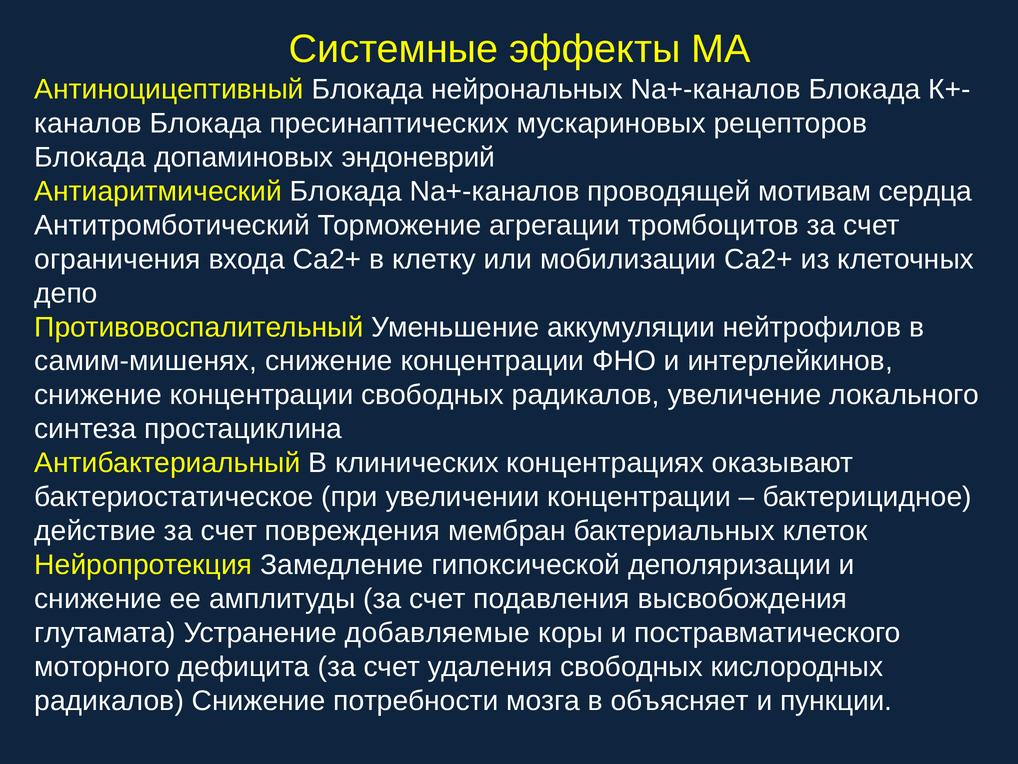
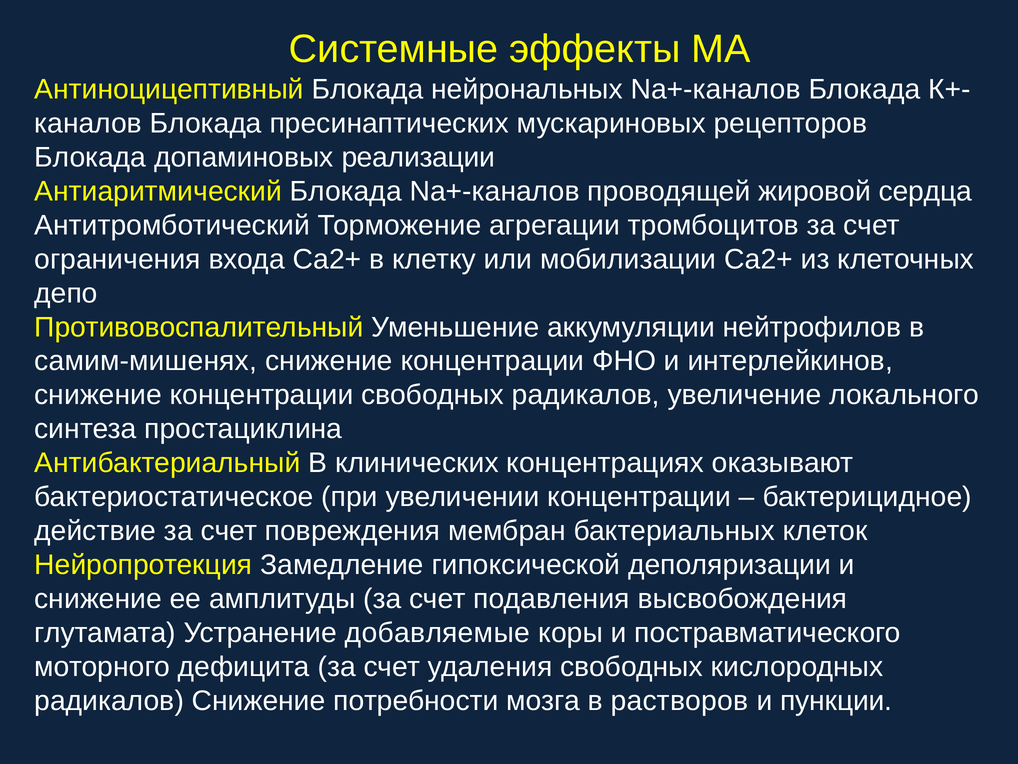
эндоневрий: эндоневрий -> реализации
мотивам: мотивам -> жировой
объясняет: объясняет -> растворов
